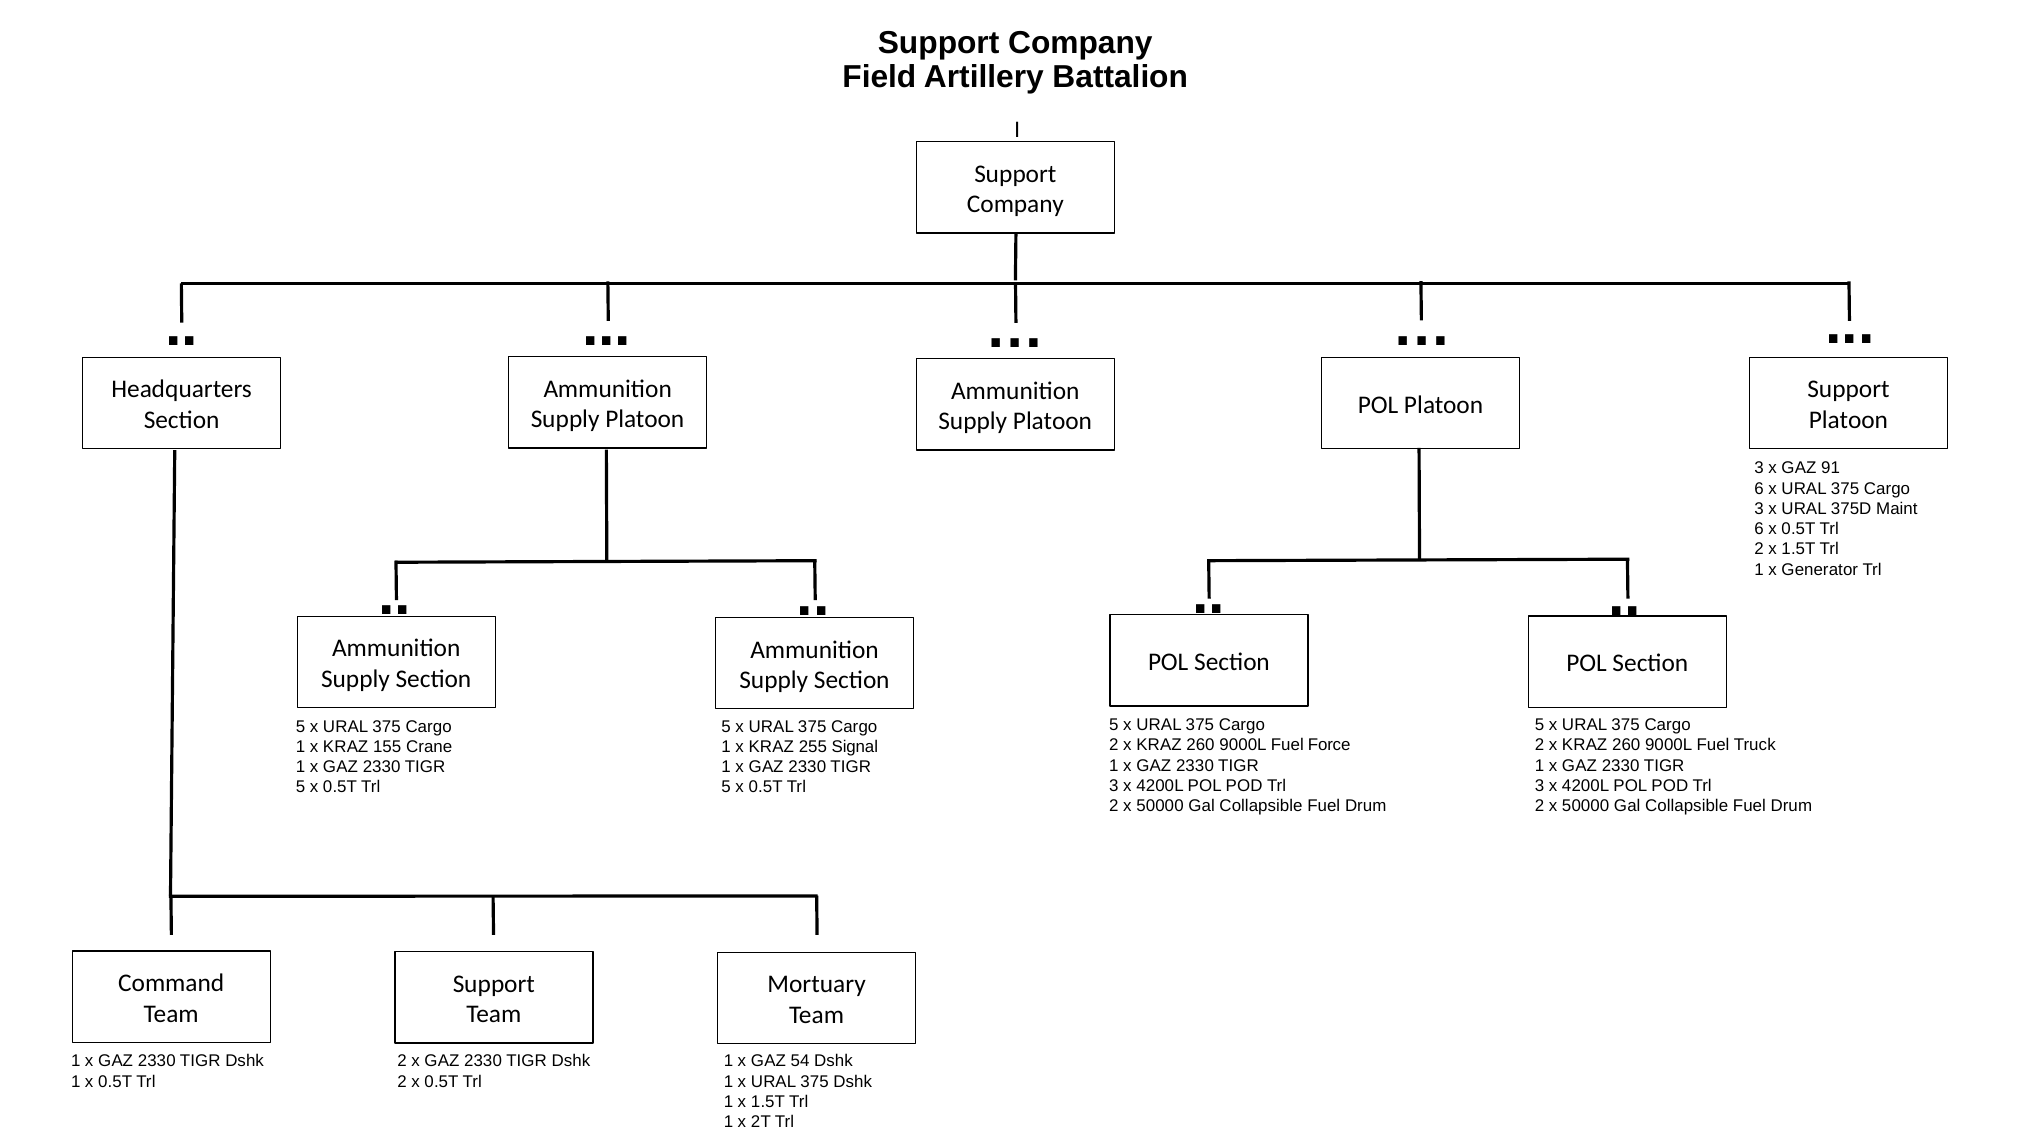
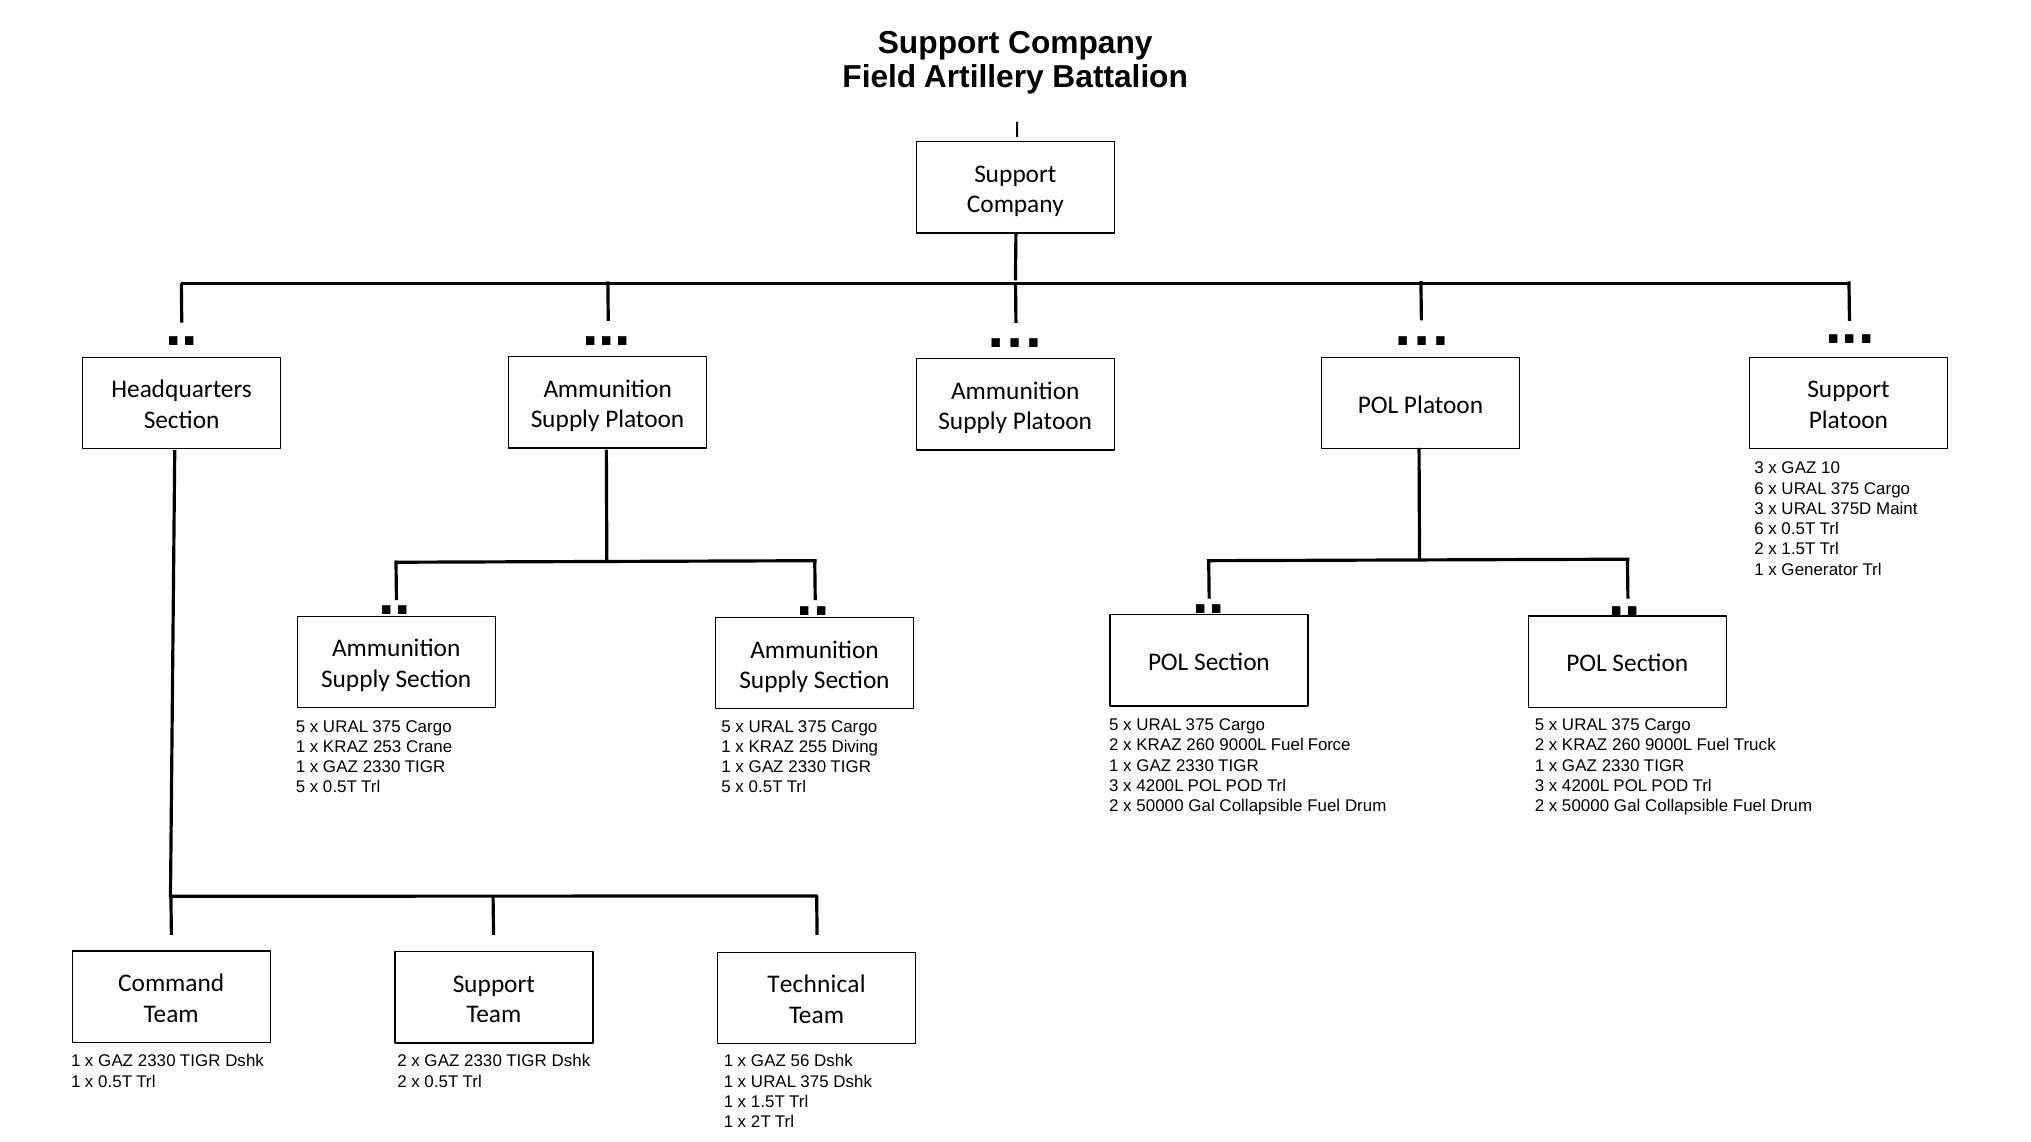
91: 91 -> 10
155: 155 -> 253
Signal: Signal -> Diving
Mortuary: Mortuary -> Technical
54: 54 -> 56
